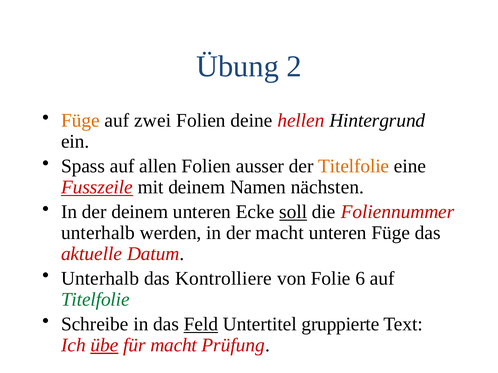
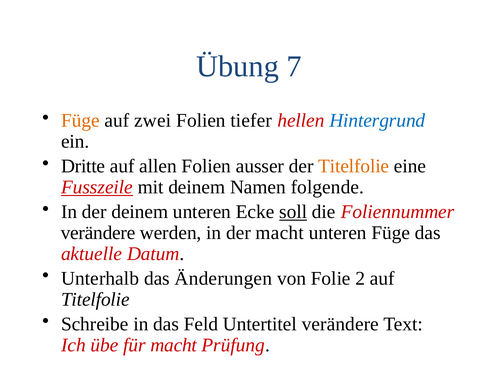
2: 2 -> 7
deine: deine -> tiefer
Hintergrund colour: black -> blue
Spass: Spass -> Dritte
nächsten: nächsten -> folgende
unterhalb at (98, 233): unterhalb -> verändere
Kontrolliere: Kontrolliere -> Änderungen
6: 6 -> 2
Titelfolie at (95, 300) colour: green -> black
Feld underline: present -> none
Untertitel gruppierte: gruppierte -> verändere
übe underline: present -> none
